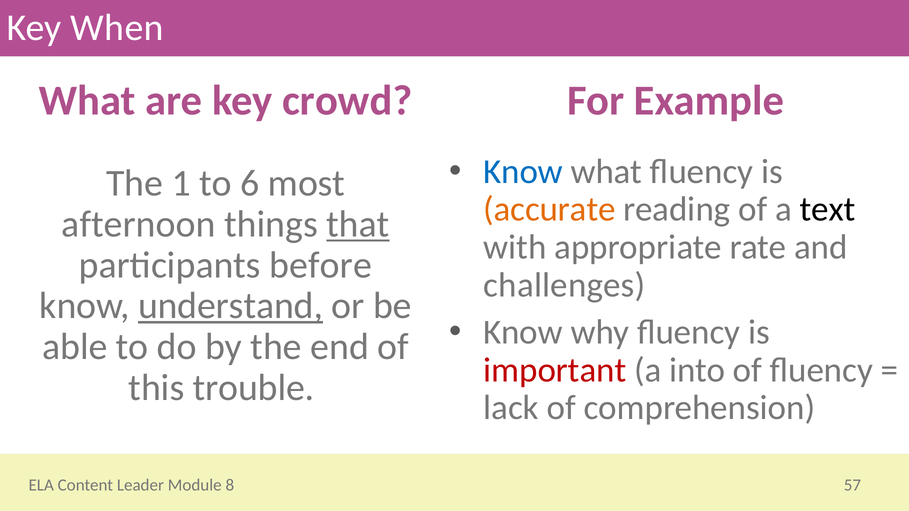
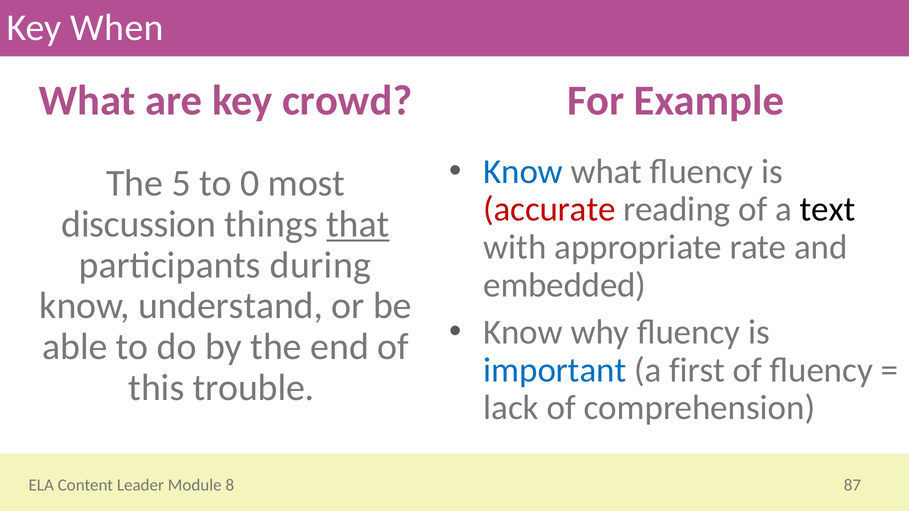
1: 1 -> 5
6: 6 -> 0
accurate colour: orange -> red
afternoon: afternoon -> discussion
before: before -> during
challenges: challenges -> embedded
understand underline: present -> none
important colour: red -> blue
into: into -> first
57: 57 -> 87
